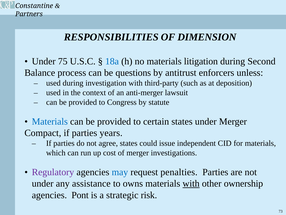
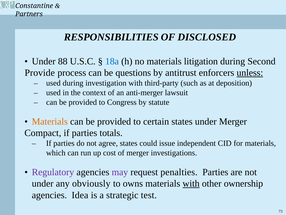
DIMENSION: DIMENSION -> DISCLOSED
75: 75 -> 88
Balance: Balance -> Provide
unless underline: none -> present
Materials at (50, 121) colour: blue -> orange
years: years -> totals
may colour: blue -> purple
assistance: assistance -> obviously
Pont: Pont -> Idea
risk: risk -> test
